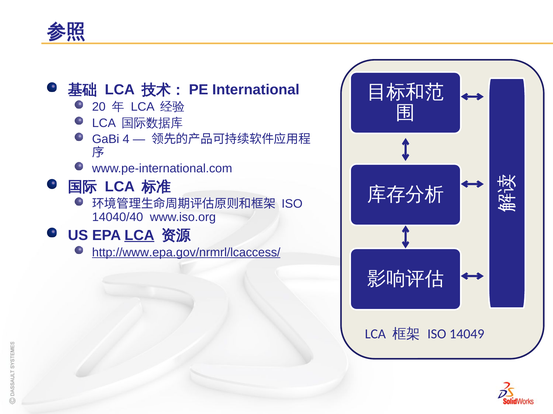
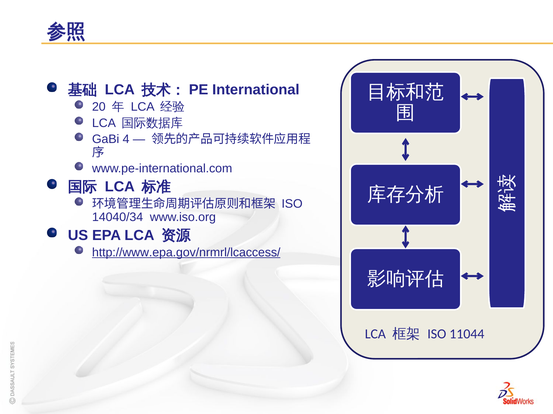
14040/40: 14040/40 -> 14040/34
LCA at (139, 236) underline: present -> none
14049: 14049 -> 11044
